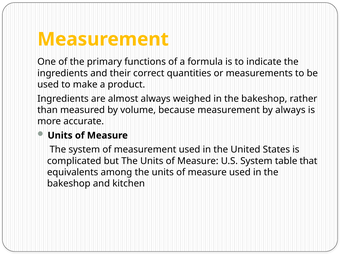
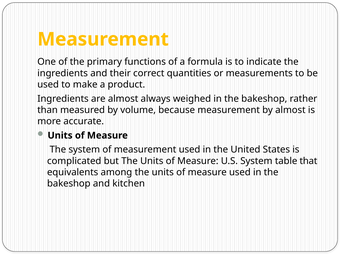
by always: always -> almost
